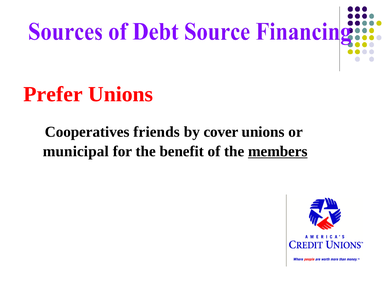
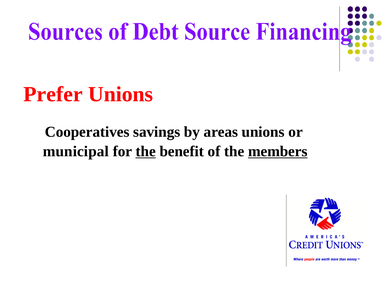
friends: friends -> savings
cover: cover -> areas
the at (146, 152) underline: none -> present
